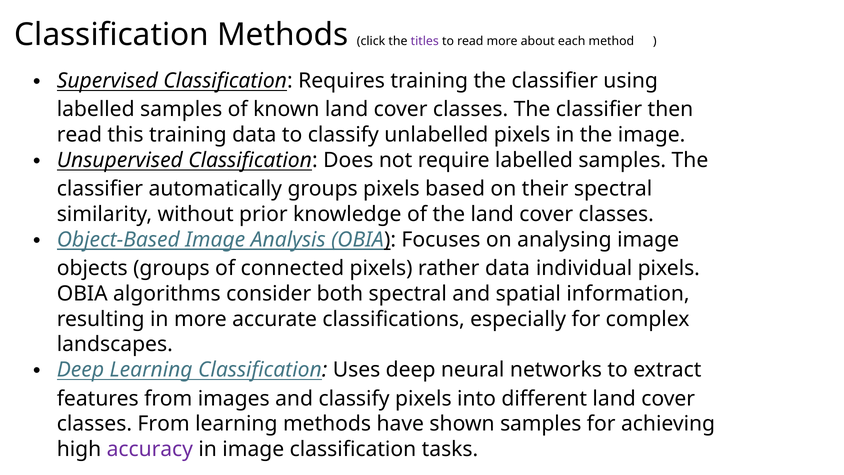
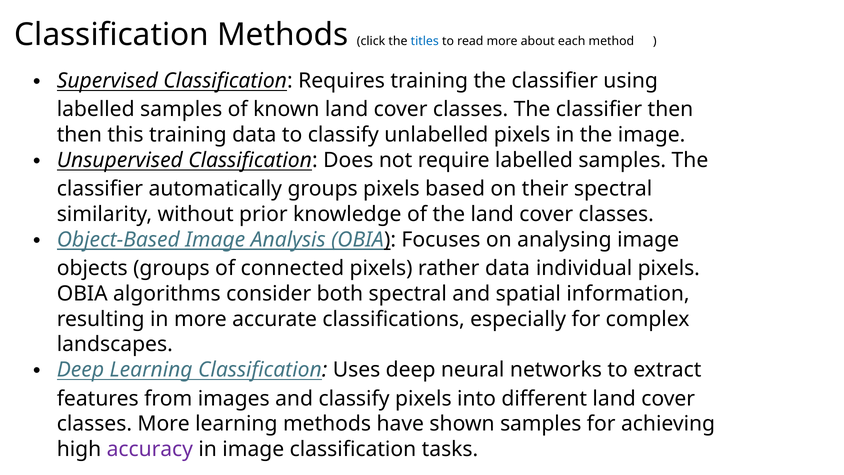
titles colour: purple -> blue
read at (79, 135): read -> then
classes From: From -> More
